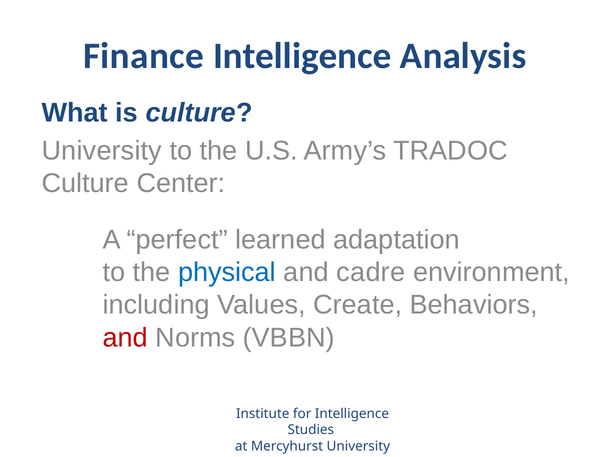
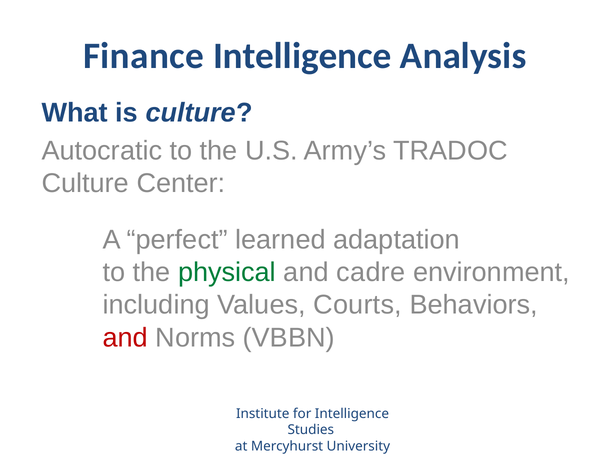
University at (102, 151): University -> Autocratic
physical colour: blue -> green
Create: Create -> Courts
